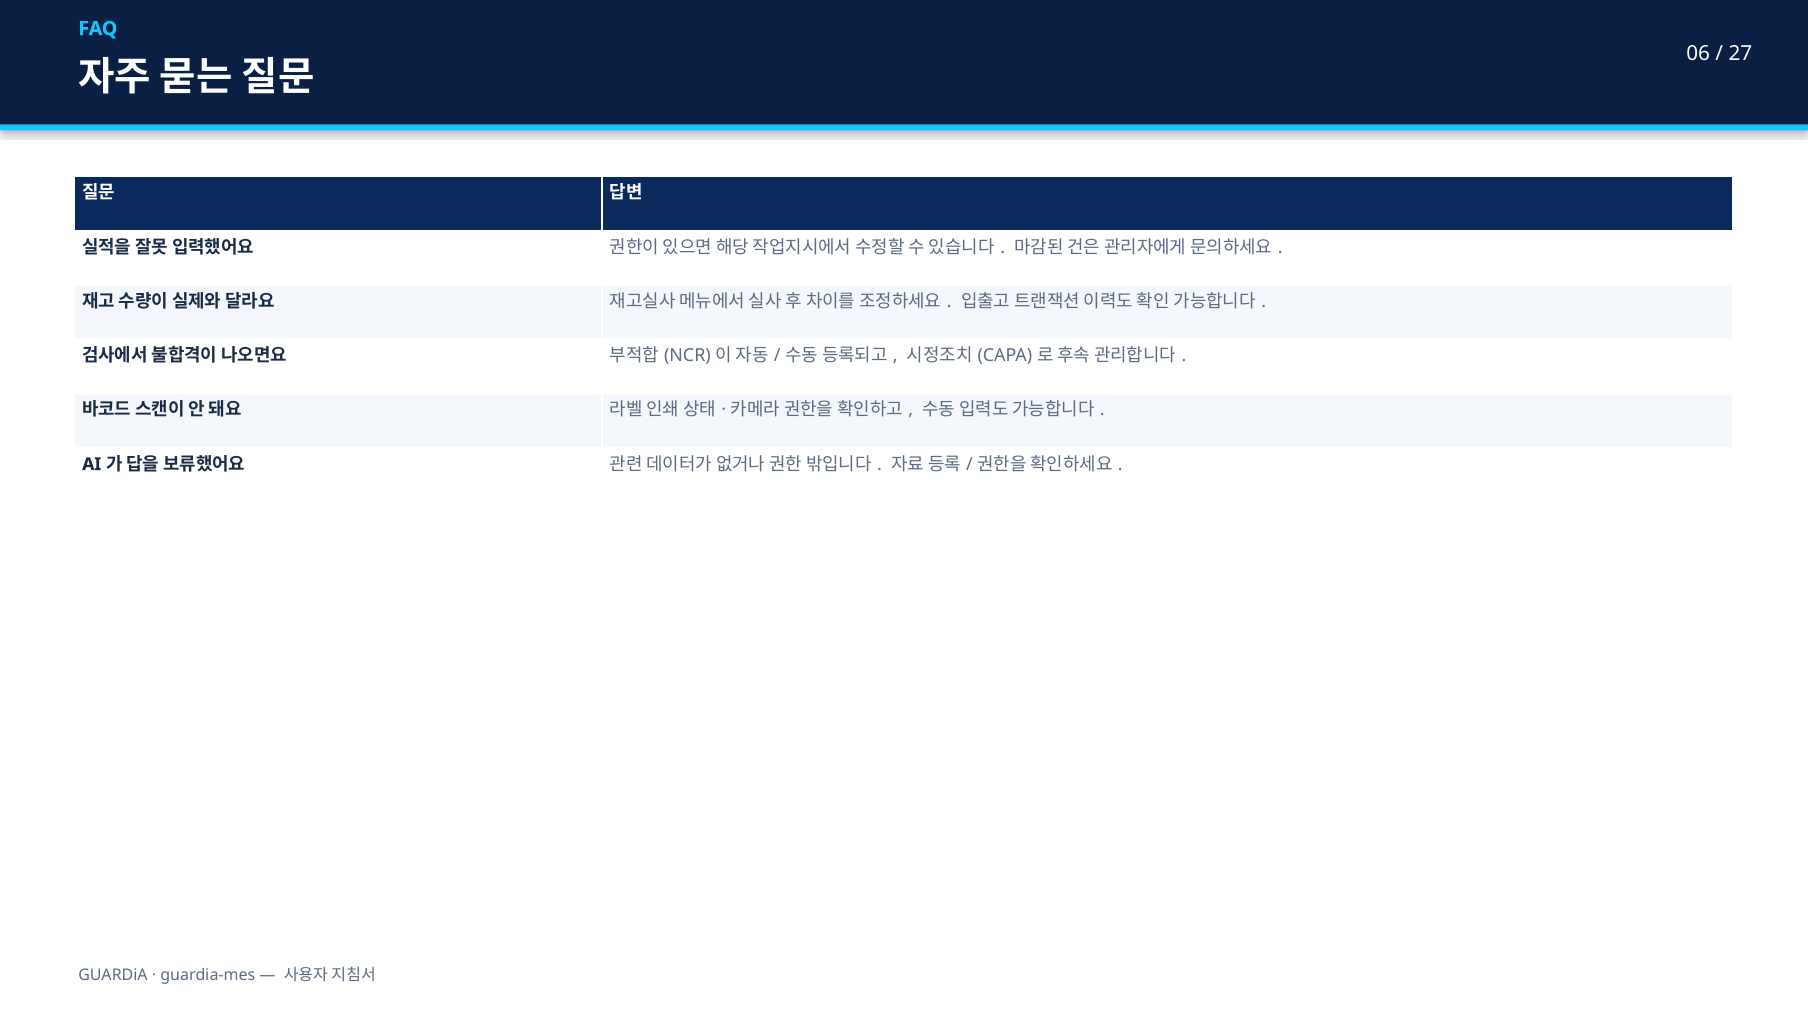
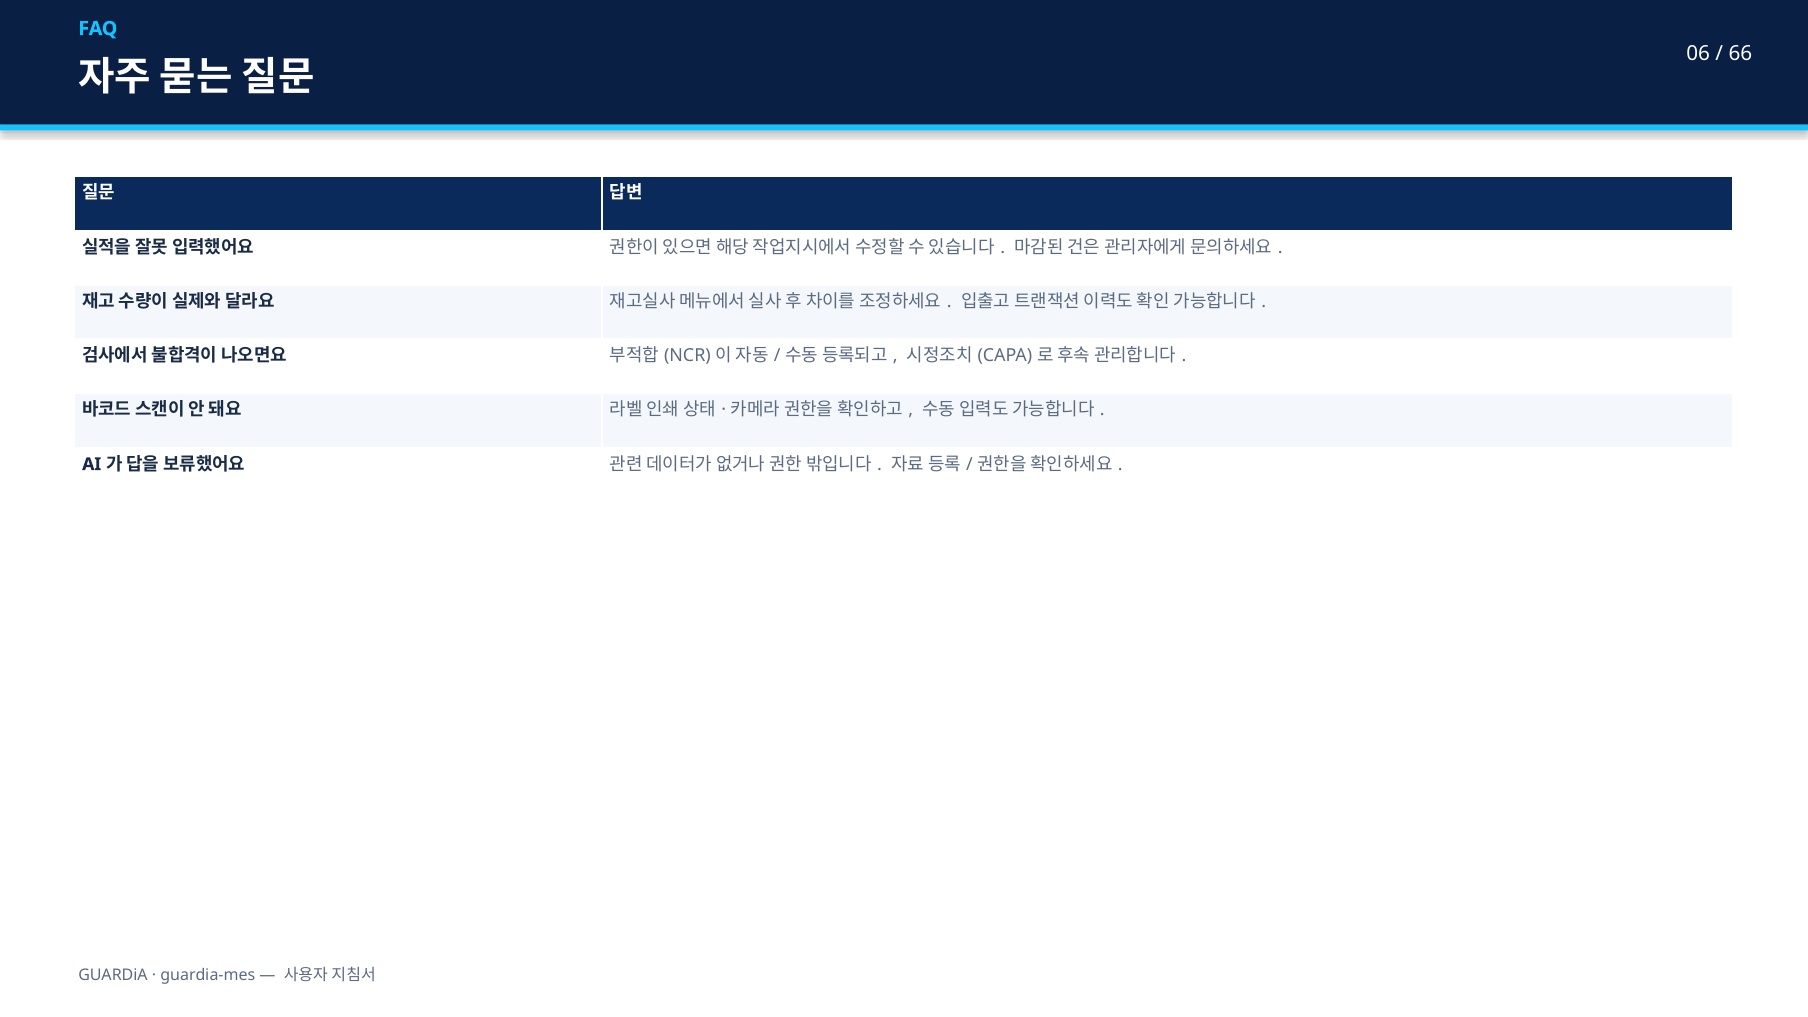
27: 27 -> 66
